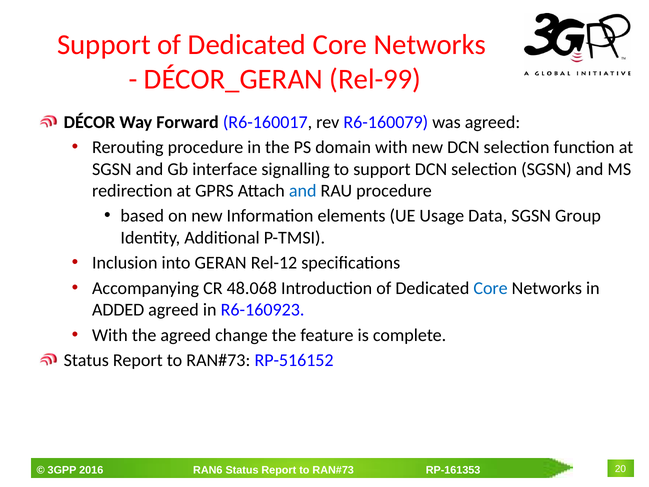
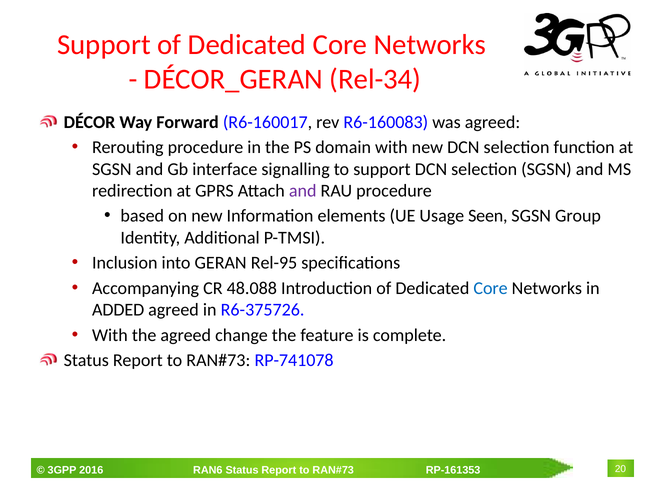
Rel-99: Rel-99 -> Rel-34
R6-160079: R6-160079 -> R6-160083
and at (303, 191) colour: blue -> purple
Data: Data -> Seen
Rel-12: Rel-12 -> Rel-95
48.068: 48.068 -> 48.088
R6-160923: R6-160923 -> R6-375726
RP-516152: RP-516152 -> RP-741078
